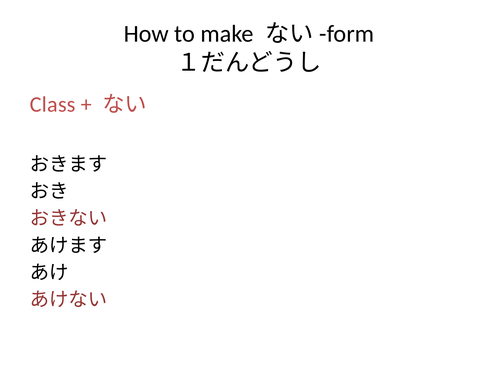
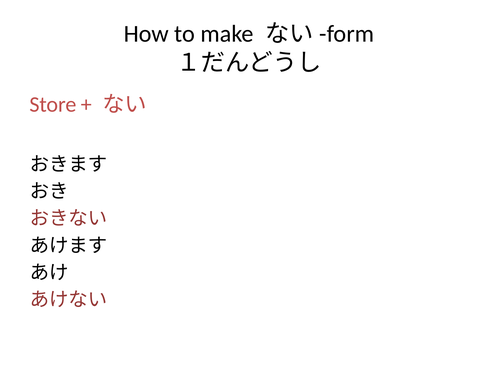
Class: Class -> Store
